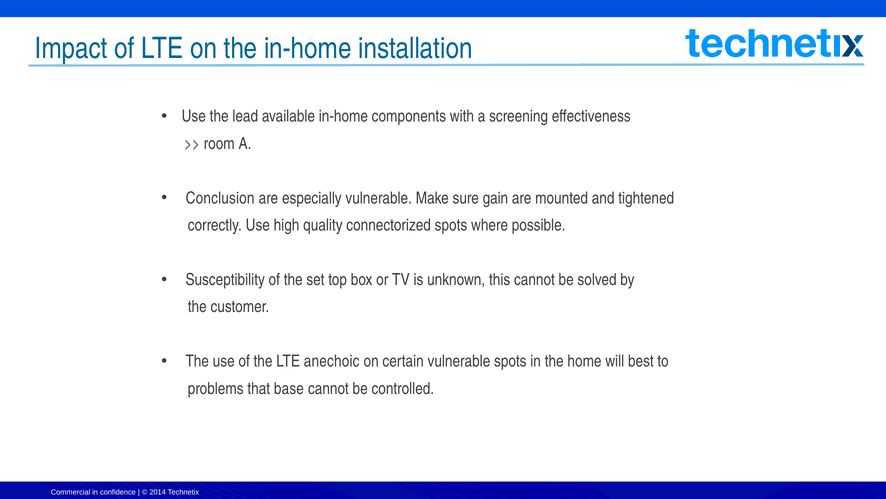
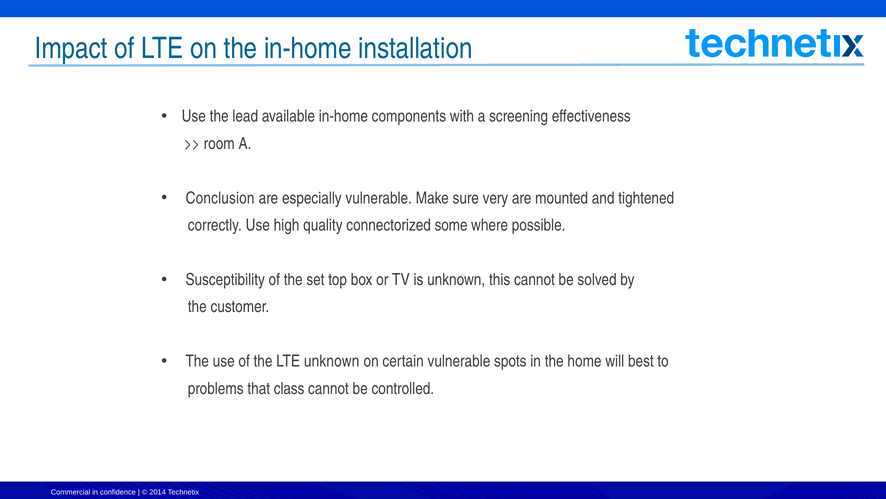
gain: gain -> very
connectorized spots: spots -> some
LTE anechoic: anechoic -> unknown
base: base -> class
